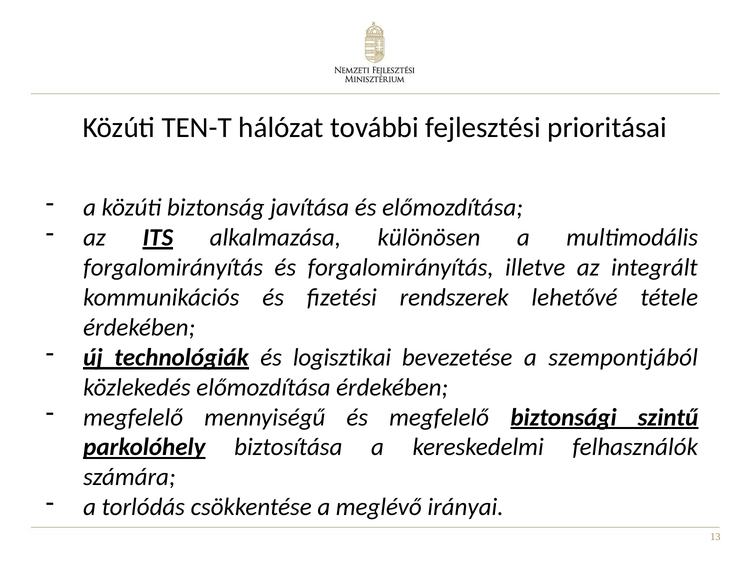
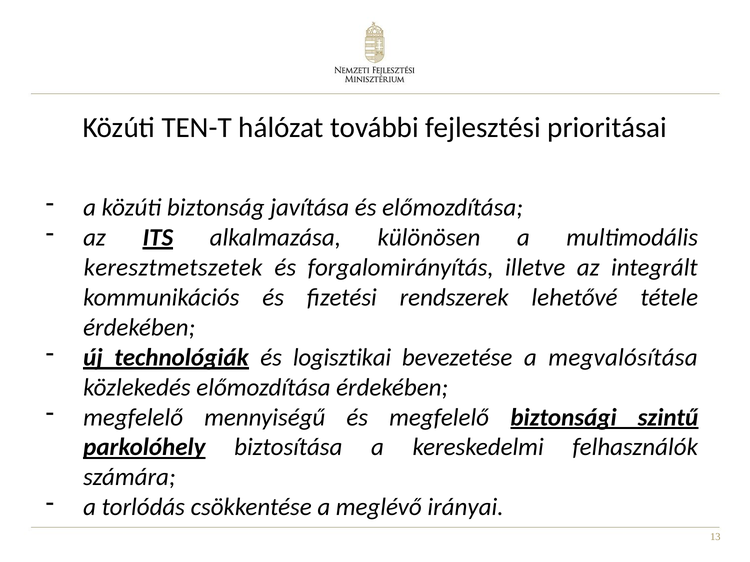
forgalomirányítás at (173, 268): forgalomirányítás -> keresztmetszetek
szempontjából: szempontjából -> megvalósítása
